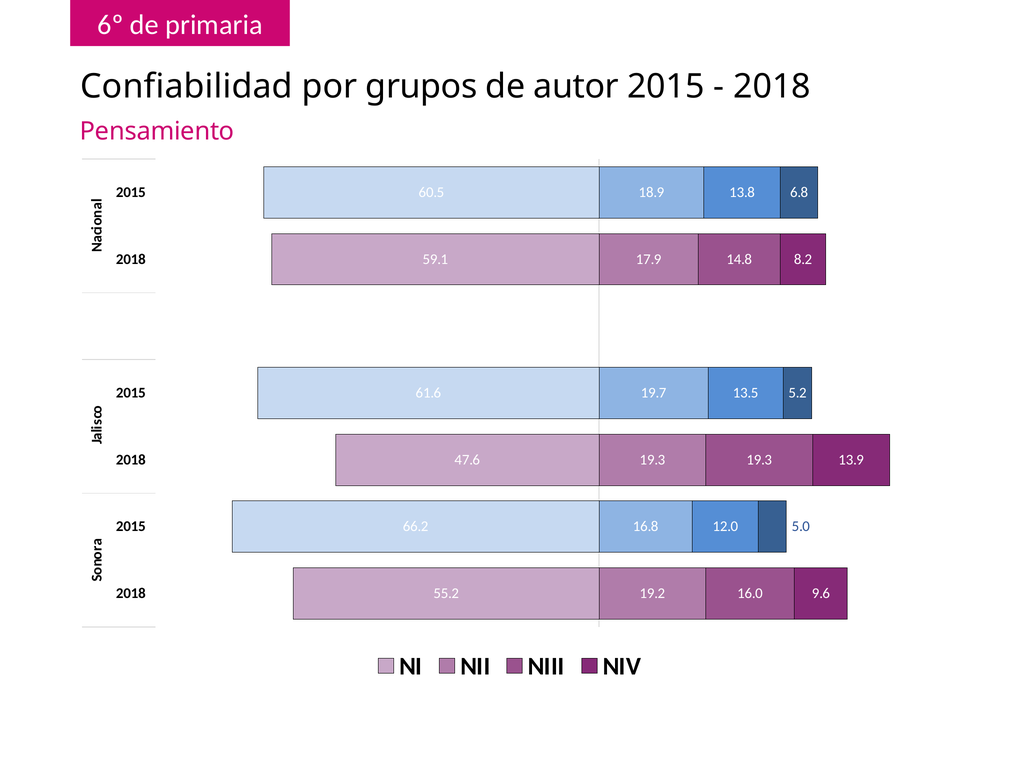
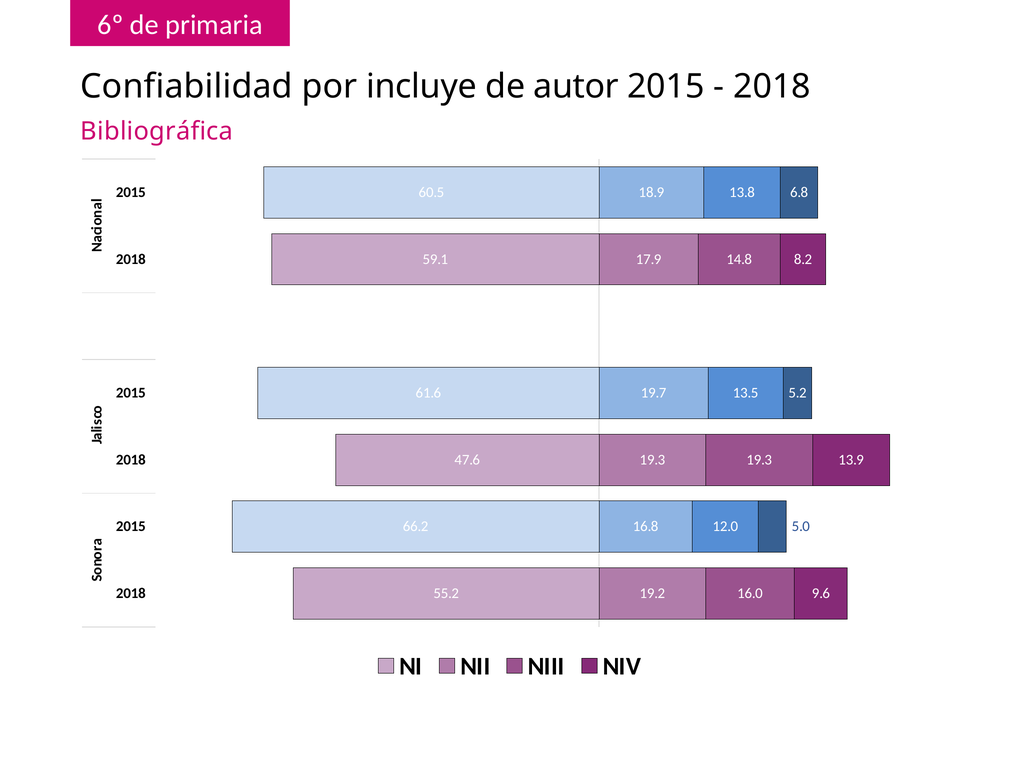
grupos: grupos -> incluye
Pensamiento: Pensamiento -> Bibliográfica
